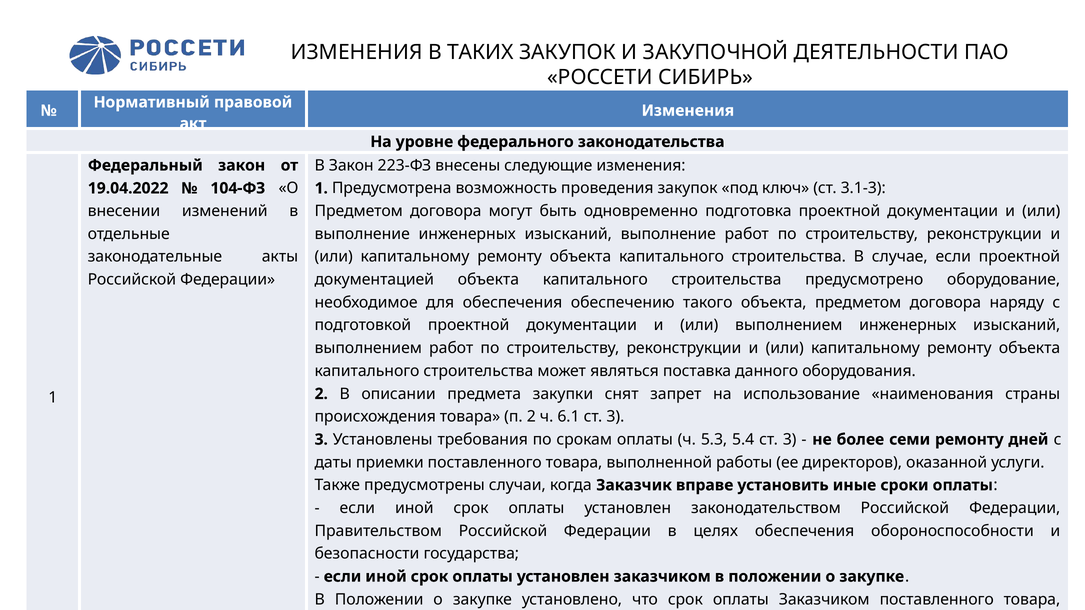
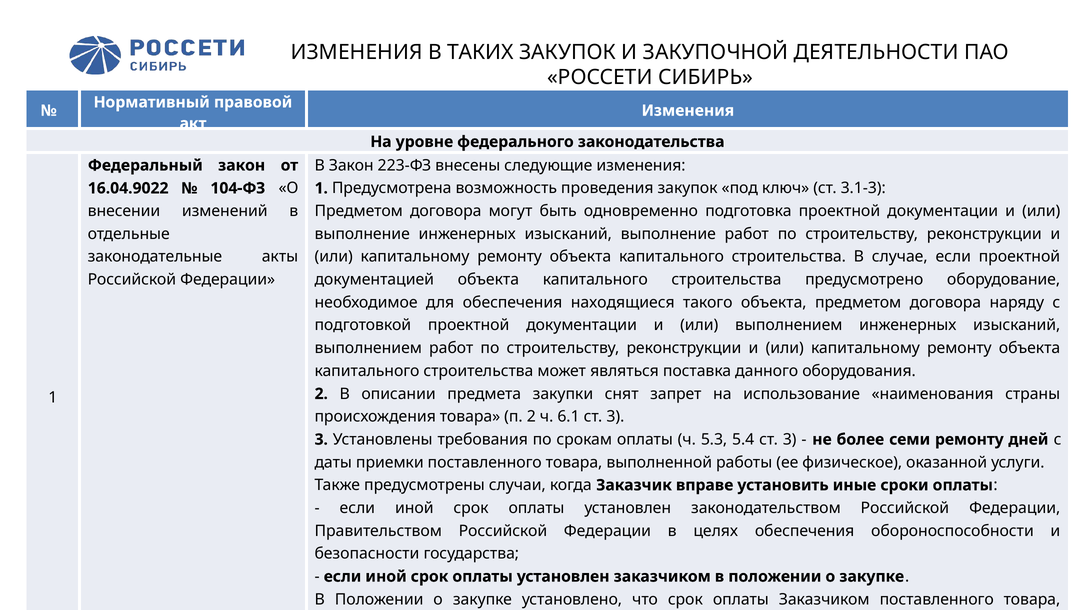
19.04.2022: 19.04.2022 -> 16.04.9022
обеспечению: обеспечению -> находящиеся
директоров: директоров -> физическое
